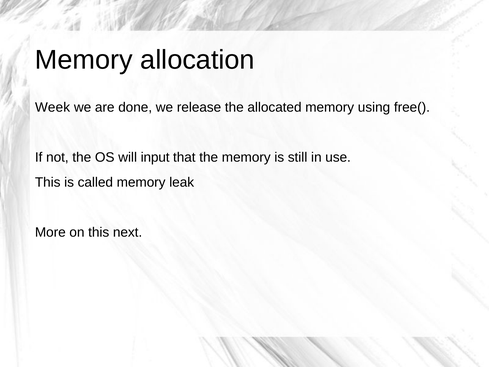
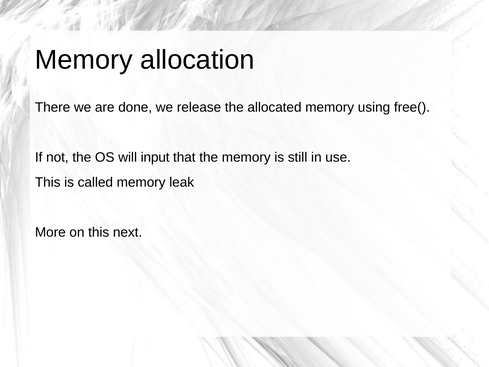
Week: Week -> There
